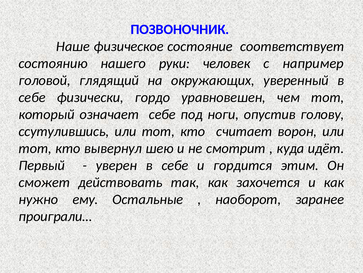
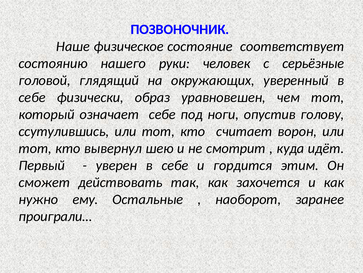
например: например -> серьёзные
гордо: гордо -> образ
